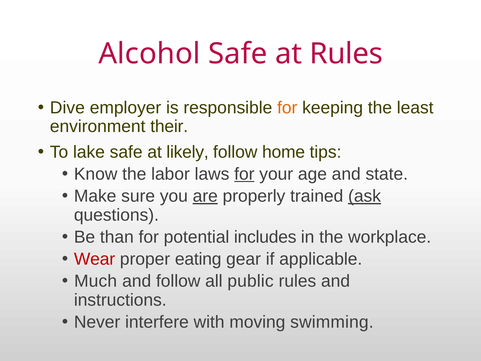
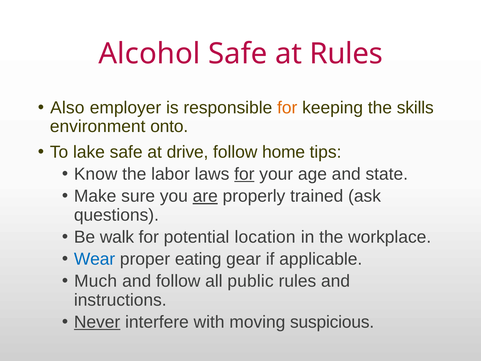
Dive: Dive -> Also
least: least -> skills
their: their -> onto
likely: likely -> drive
ask underline: present -> none
than: than -> walk
includes: includes -> location
Wear colour: red -> blue
Never underline: none -> present
swimming: swimming -> suspicious
